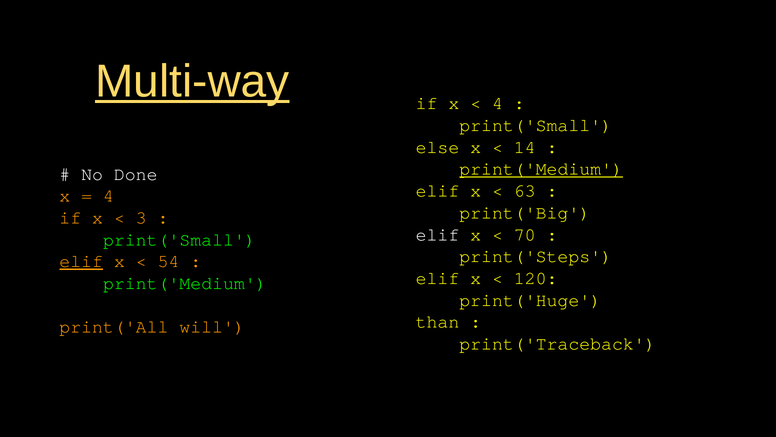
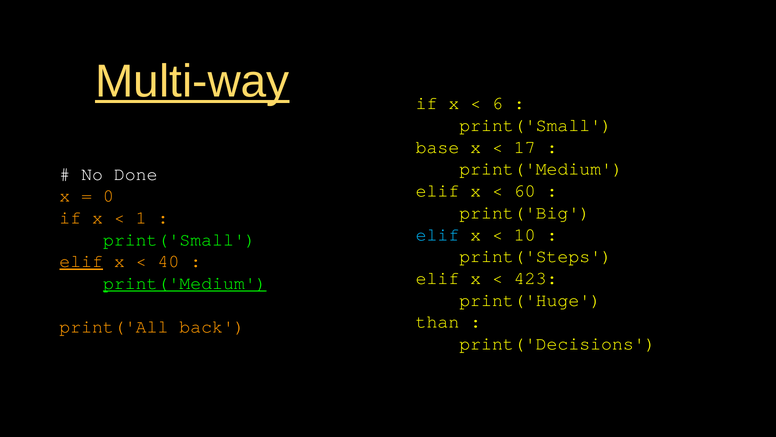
4 at (497, 103): 4 -> 6
else: else -> base
14: 14 -> 17
print('Medium at (541, 169) underline: present -> none
63: 63 -> 60
4 at (108, 196): 4 -> 0
3: 3 -> 1
elif at (437, 234) colour: white -> light blue
70: 70 -> 10
54: 54 -> 40
120: 120 -> 423
print('Medium at (185, 283) underline: none -> present
will: will -> back
print('Traceback: print('Traceback -> print('Decisions
